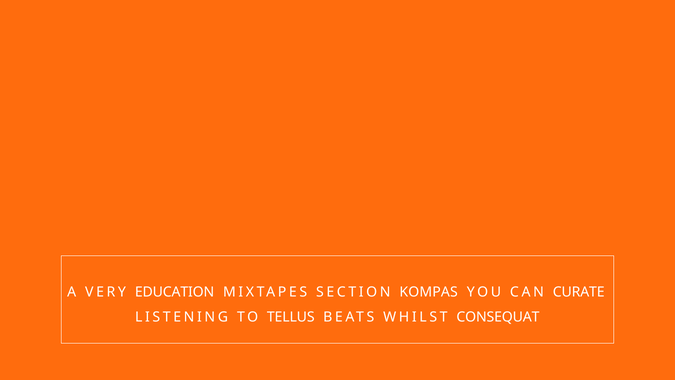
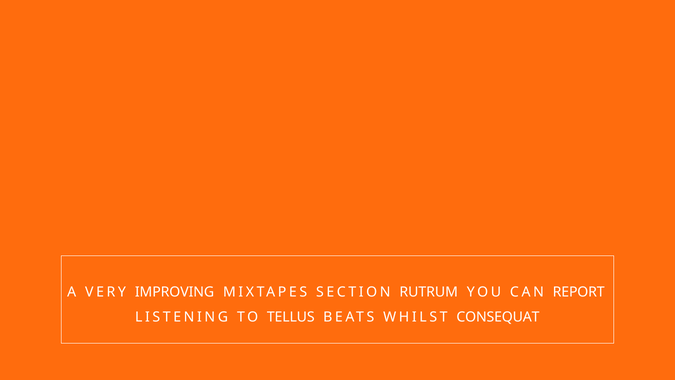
EDUCATION: EDUCATION -> IMPROVING
KOMPAS: KOMPAS -> RUTRUM
CURATE: CURATE -> REPORT
